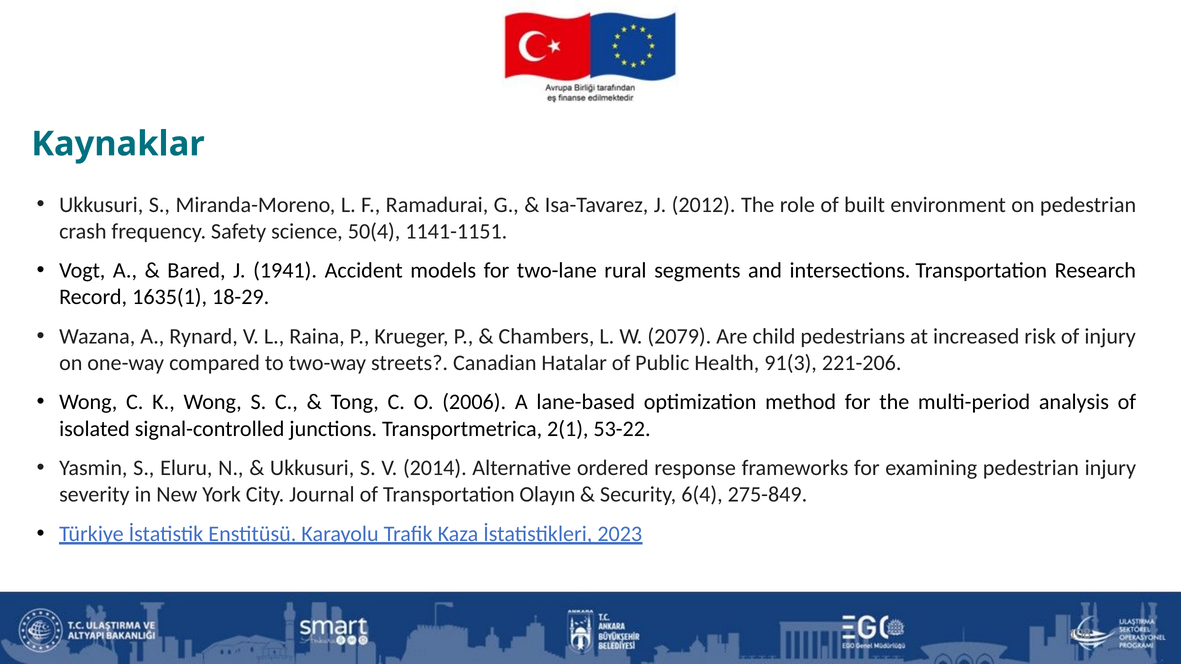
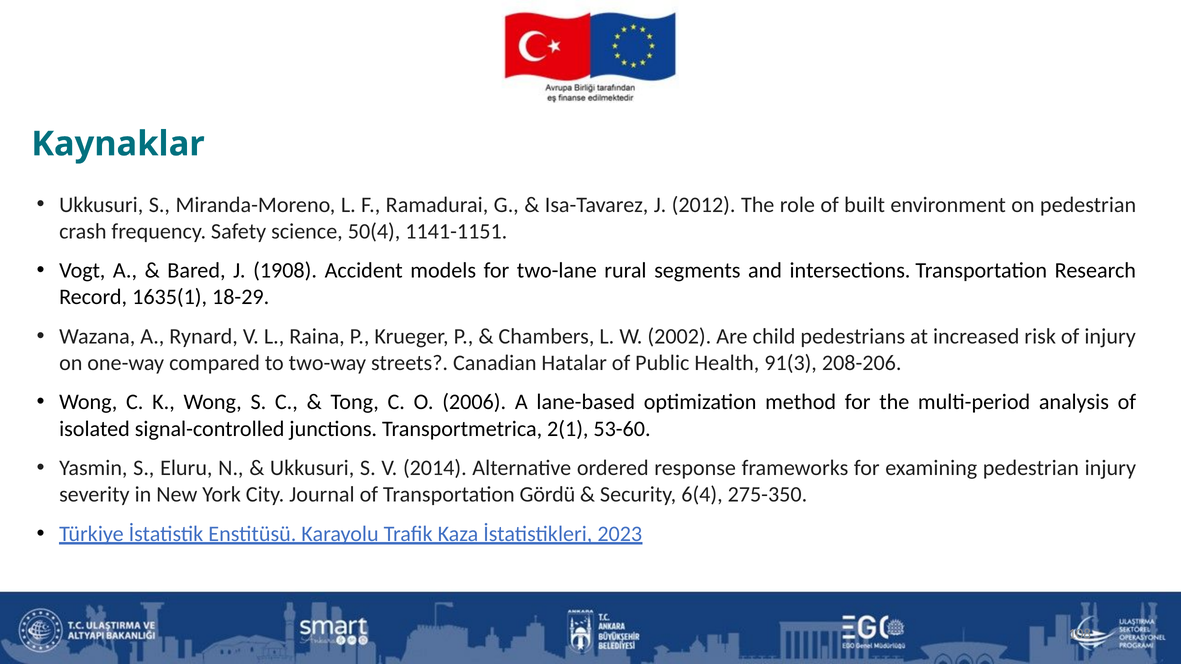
1941: 1941 -> 1908
2079: 2079 -> 2002
221-206: 221-206 -> 208-206
53-22: 53-22 -> 53-60
Olayın: Olayın -> Gördü
275-849: 275-849 -> 275-350
